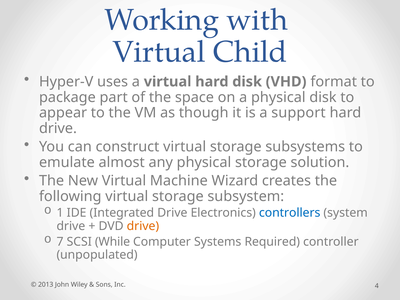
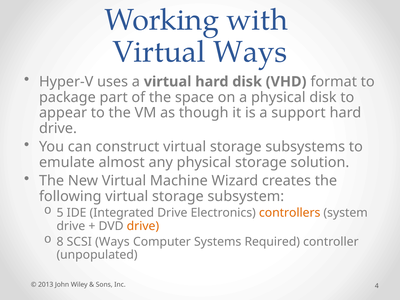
Virtual Child: Child -> Ways
1: 1 -> 5
controllers colour: blue -> orange
7: 7 -> 8
SCSI While: While -> Ways
